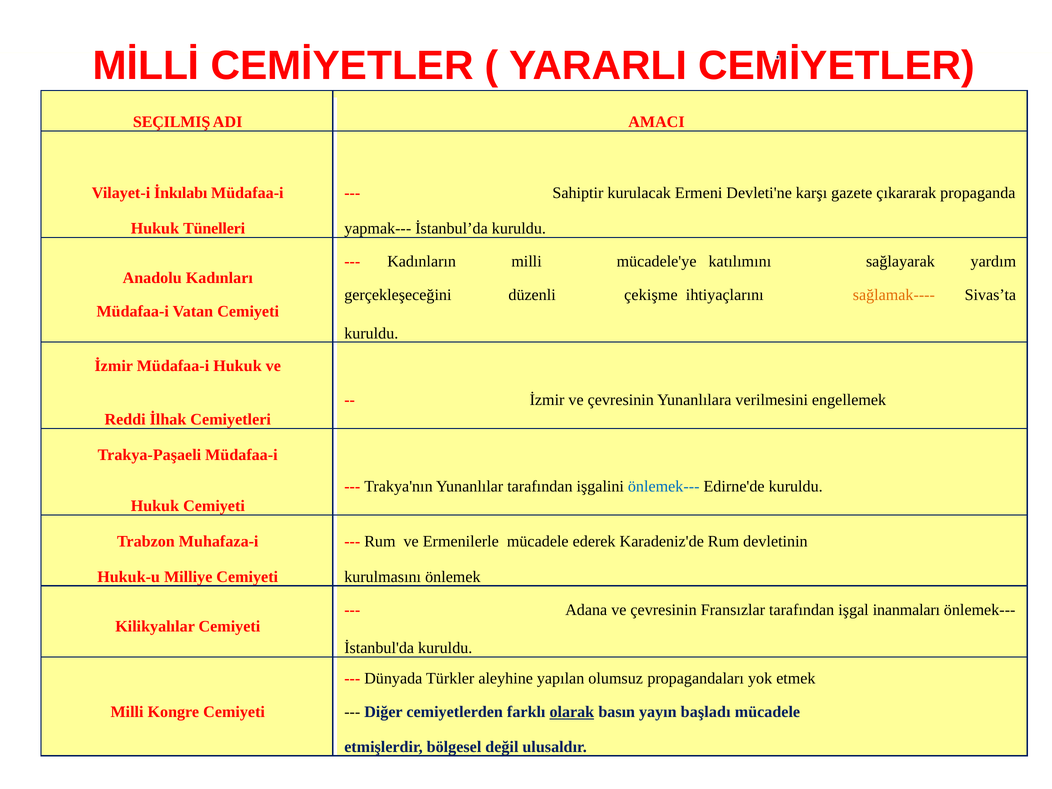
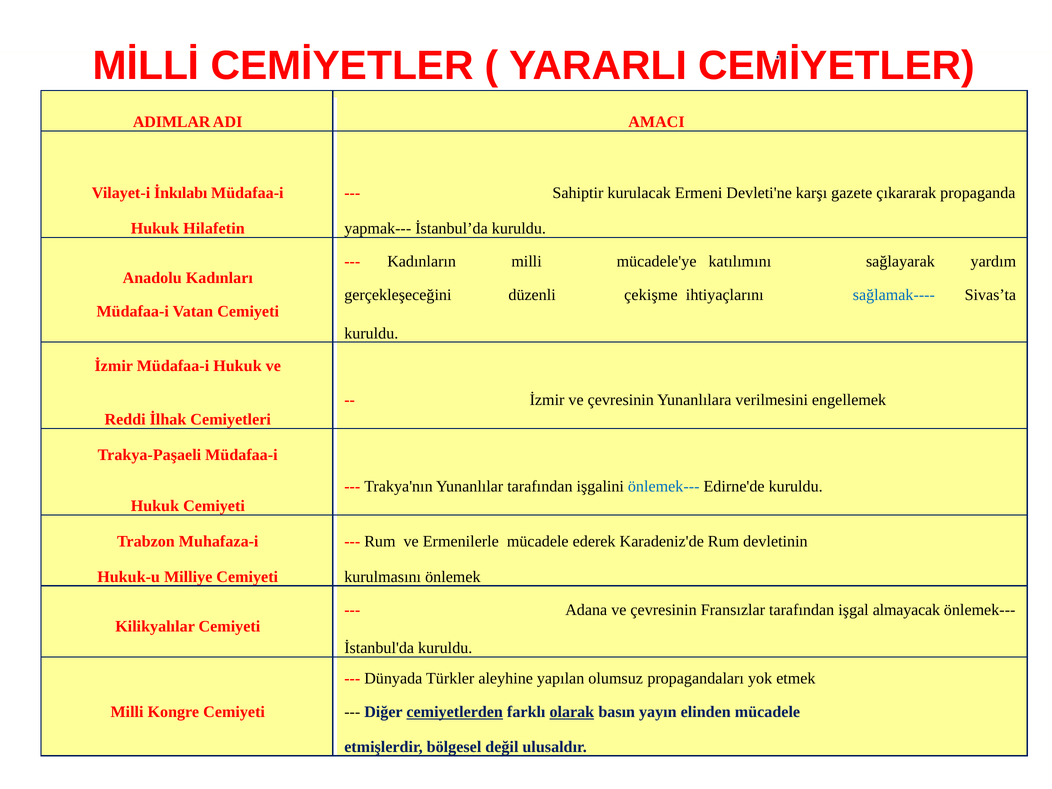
SEÇILMIŞ: SEÇILMIŞ -> ADIMLAR
Tünelleri: Tünelleri -> Hilafetin
sağlamak---- colour: orange -> blue
inanmaları: inanmaları -> almayacak
cemiyetlerden underline: none -> present
başladı: başladı -> elinden
